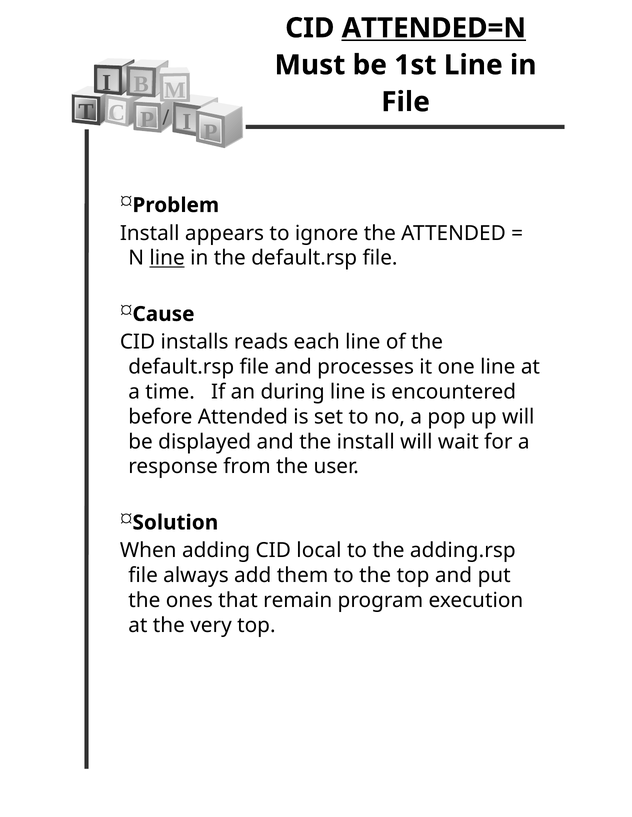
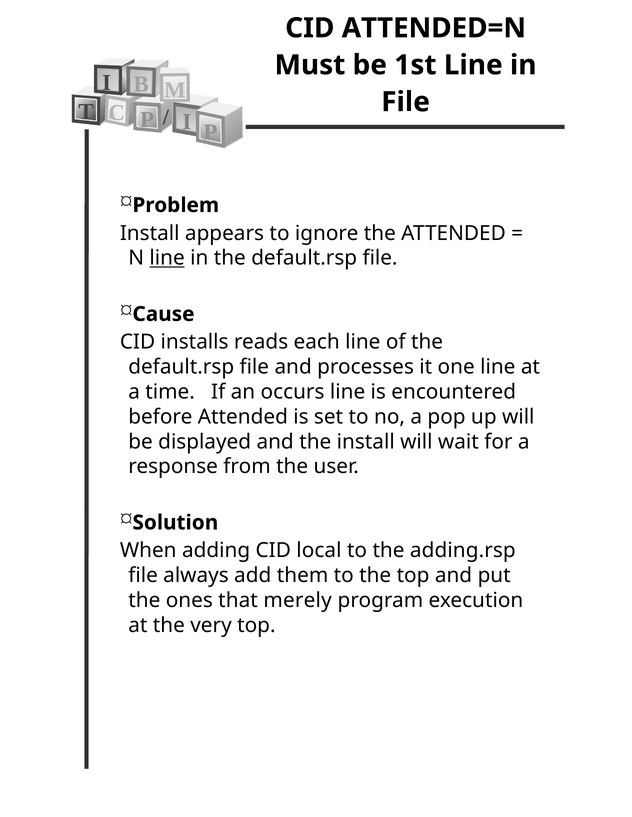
ATTENDED=N underline: present -> none
during: during -> occurs
remain: remain -> merely
